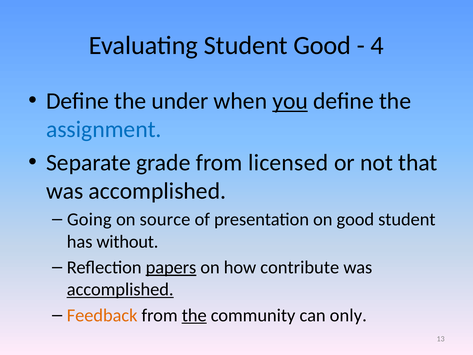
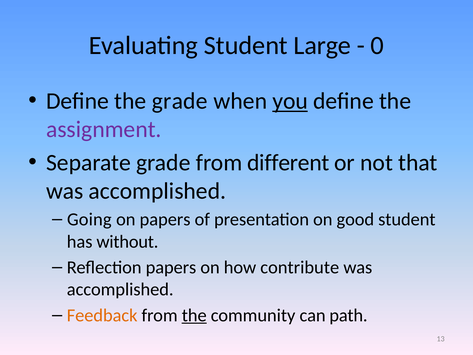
Student Good: Good -> Large
4: 4 -> 0
the under: under -> grade
assignment colour: blue -> purple
licensed: licensed -> different
on source: source -> papers
papers at (171, 267) underline: present -> none
accomplished at (120, 289) underline: present -> none
only: only -> path
